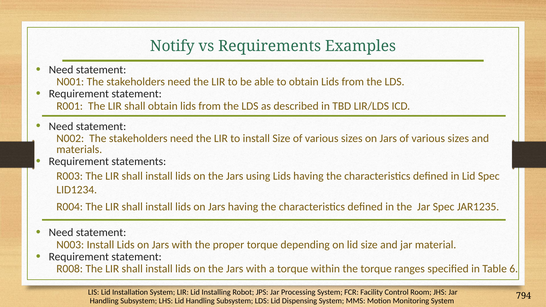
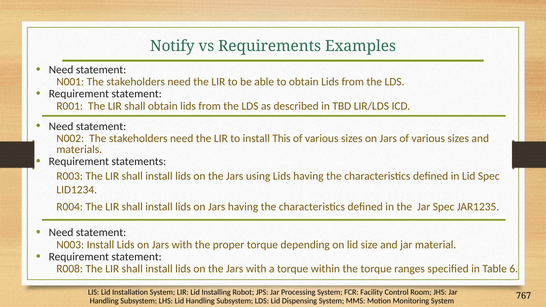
install Size: Size -> This
794: 794 -> 767
